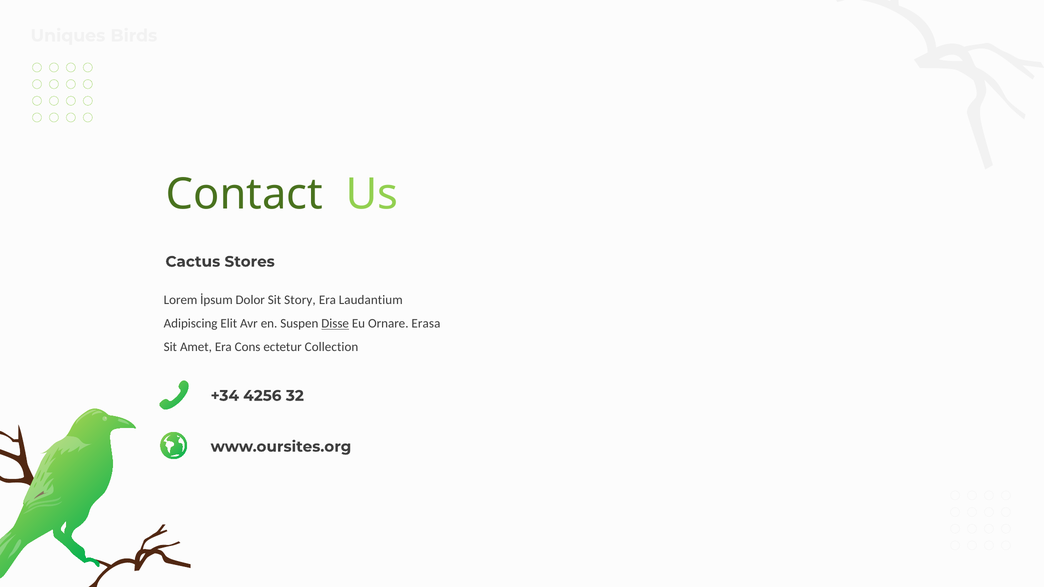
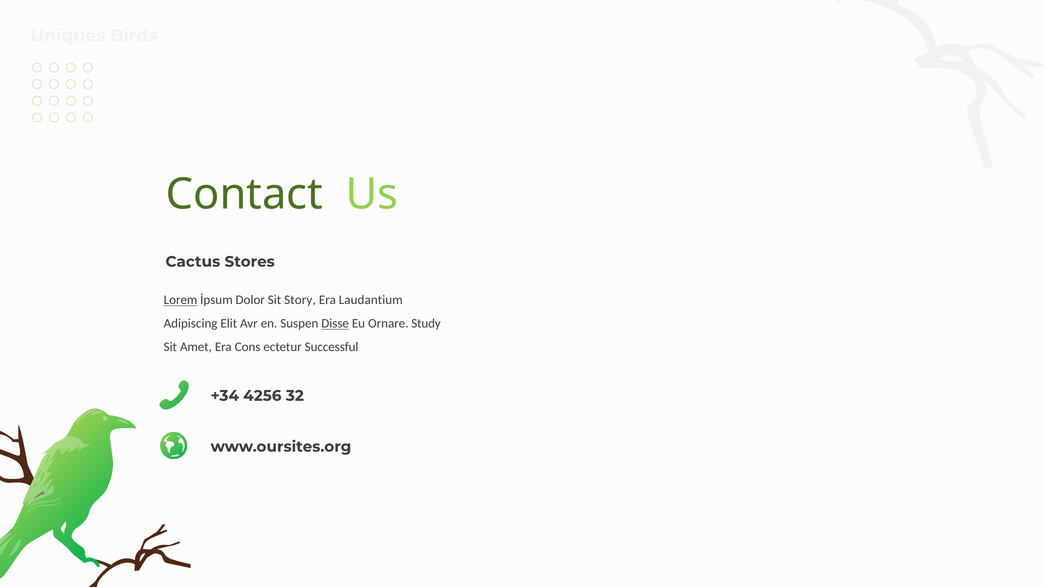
Lorem underline: none -> present
Erasa: Erasa -> Study
Collection: Collection -> Successful
